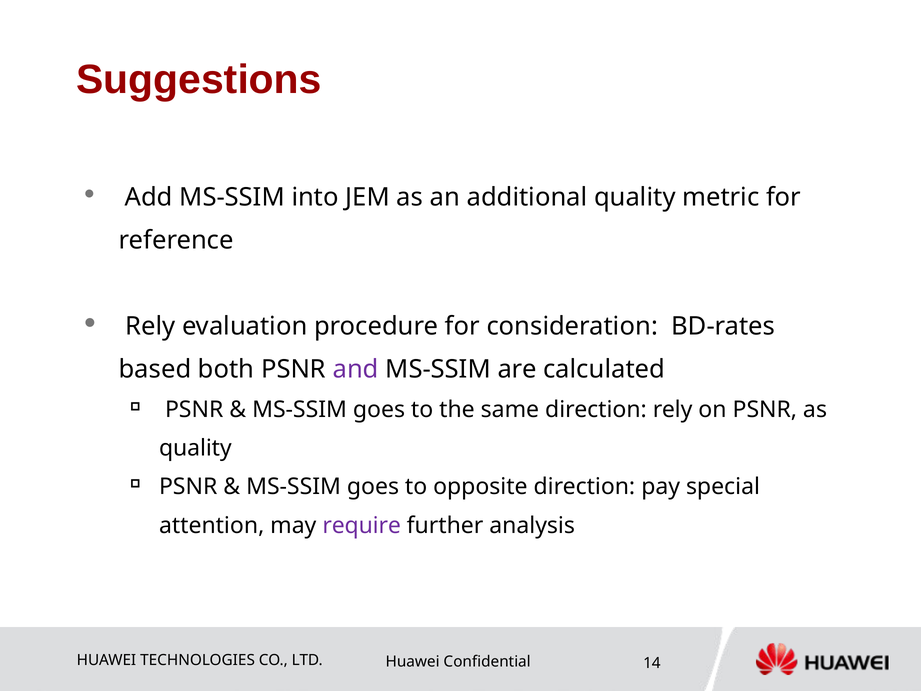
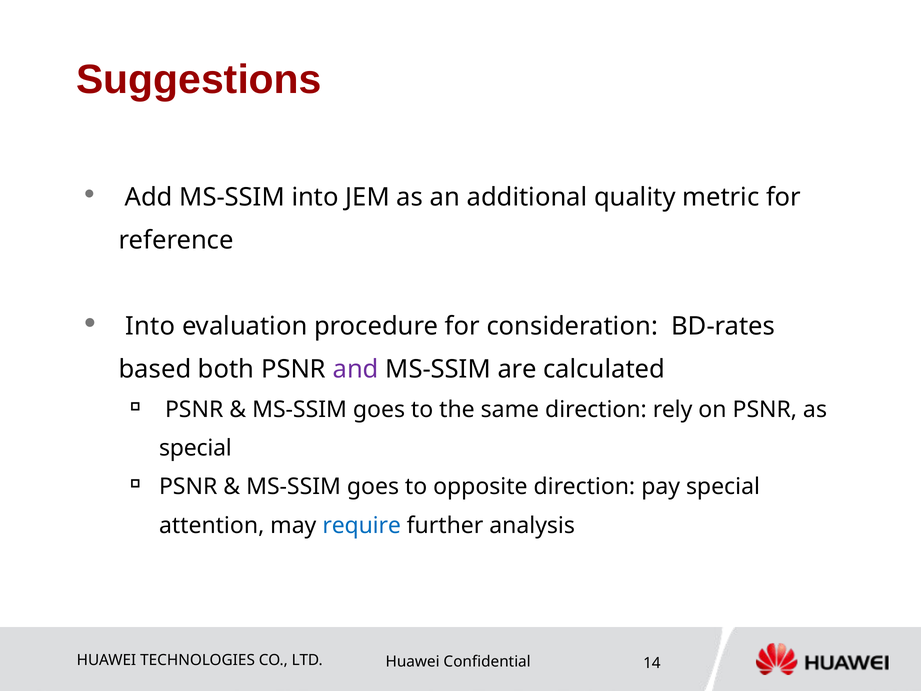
Rely at (150, 326): Rely -> Into
quality at (195, 448): quality -> special
require colour: purple -> blue
